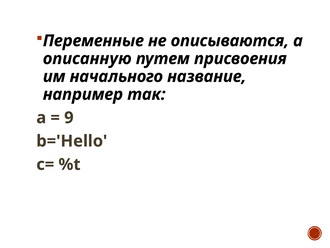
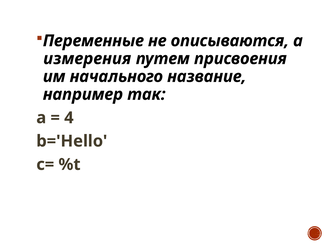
описанную: описанную -> измерения
9: 9 -> 4
